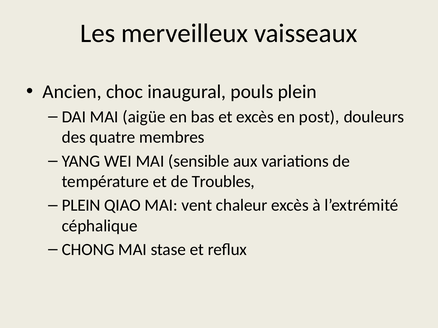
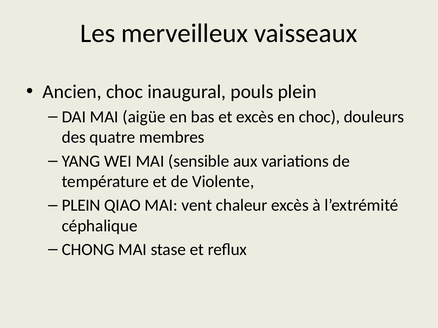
en post: post -> choc
Troubles: Troubles -> Violente
